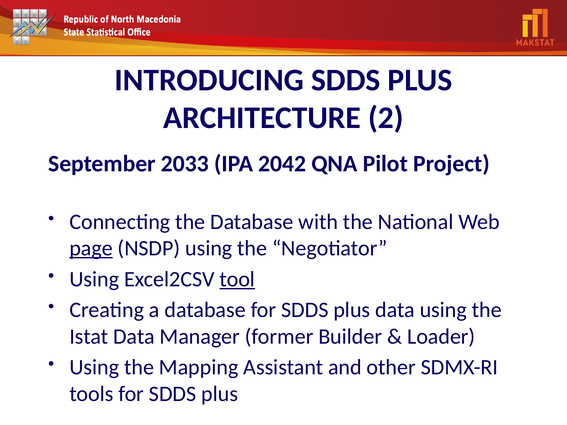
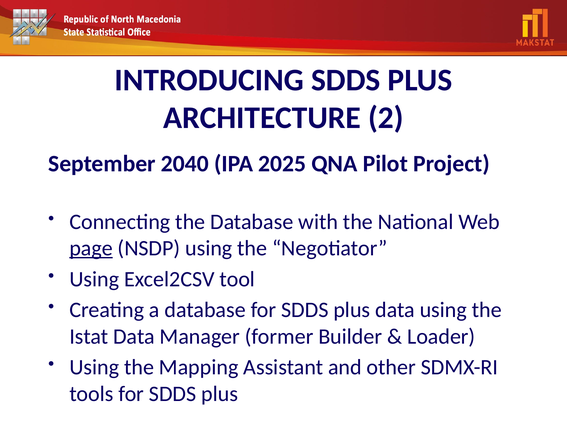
2033: 2033 -> 2040
2042: 2042 -> 2025
tool underline: present -> none
